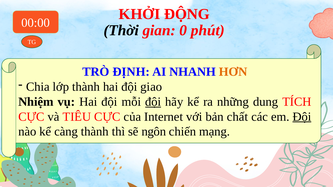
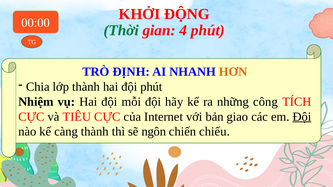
Thời colour: black -> green
0: 0 -> 4
đội giao: giao -> phút
đội at (153, 102) underline: present -> none
dung: dung -> công
chất: chất -> giao
mạng: mạng -> chiếu
